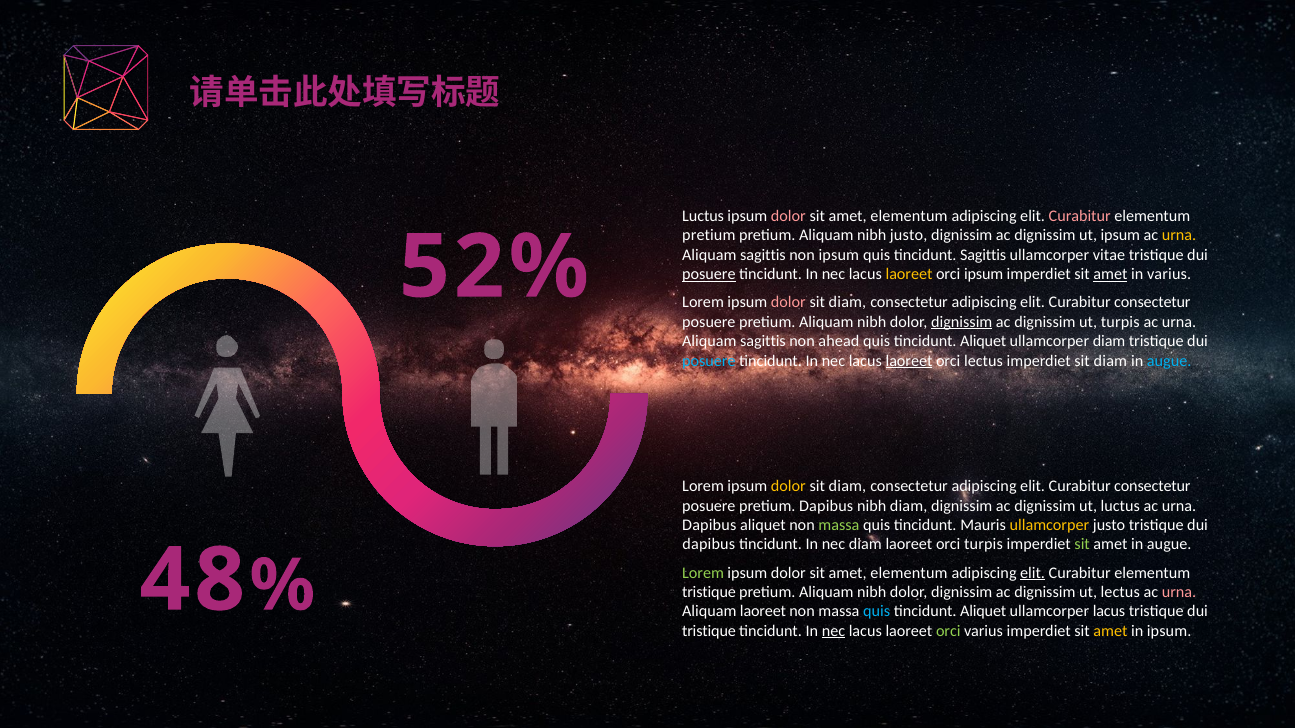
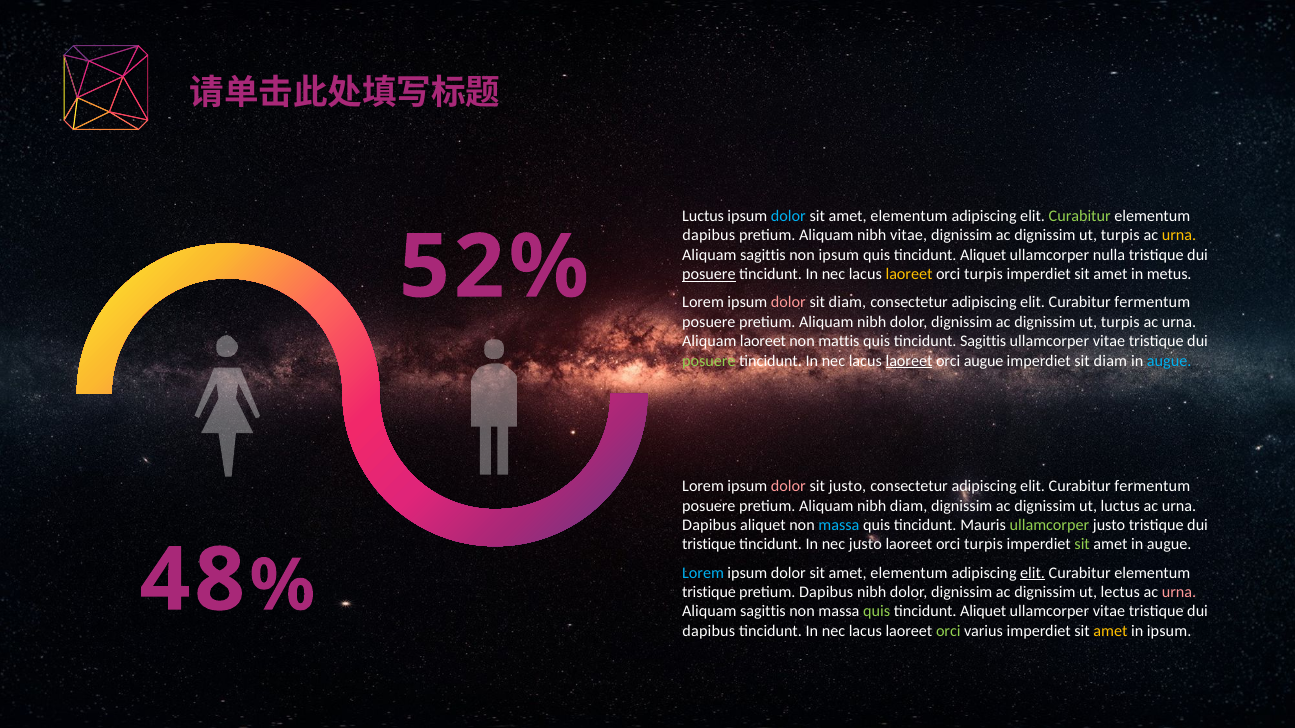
dolor at (788, 216) colour: pink -> light blue
Curabitur at (1080, 216) colour: pink -> light green
pretium at (709, 236): pretium -> dapibus
nibh justo: justo -> vitae
ipsum at (1120, 236): ipsum -> turpis
Sagittis at (983, 255): Sagittis -> Aliquet
vitae: vitae -> nulla
ipsum at (984, 274): ipsum -> turpis
amet at (1111, 274) underline: present -> none
in varius: varius -> metus
consectetur at (1152, 303): consectetur -> fermentum
dignissim at (962, 322) underline: present -> none
sagittis at (763, 342): sagittis -> laoreet
ahead: ahead -> mattis
Aliquet at (983, 342): Aliquet -> Sagittis
diam at (1109, 342): diam -> vitae
posuere at (709, 361) colour: light blue -> light green
orci lectus: lectus -> augue
dolor at (788, 487) colour: yellow -> pink
diam at (848, 487): diam -> justo
consectetur at (1152, 487): consectetur -> fermentum
Dapibus at (826, 506): Dapibus -> Aliquam
massa at (839, 525) colour: light green -> light blue
ullamcorper at (1049, 525) colour: yellow -> light green
dapibus at (709, 545): dapibus -> tristique
nec diam: diam -> justo
Lorem at (703, 573) colour: light green -> light blue
Aliquam at (826, 592): Aliquam -> Dapibus
laoreet at (763, 612): laoreet -> sagittis
quis at (877, 612) colour: light blue -> light green
lacus at (1109, 612): lacus -> vitae
tristique at (709, 631): tristique -> dapibus
nec at (833, 631) underline: present -> none
